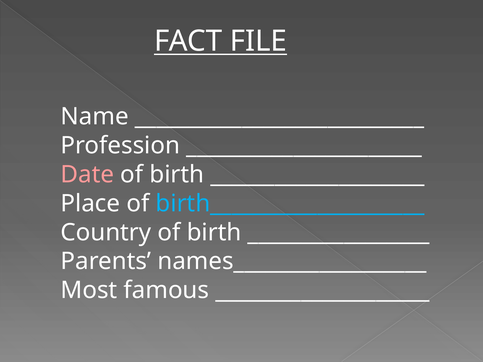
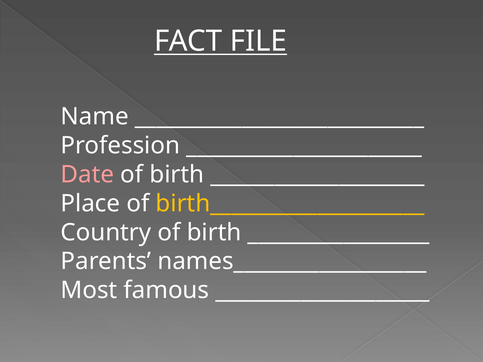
birth____________________ colour: light blue -> yellow
